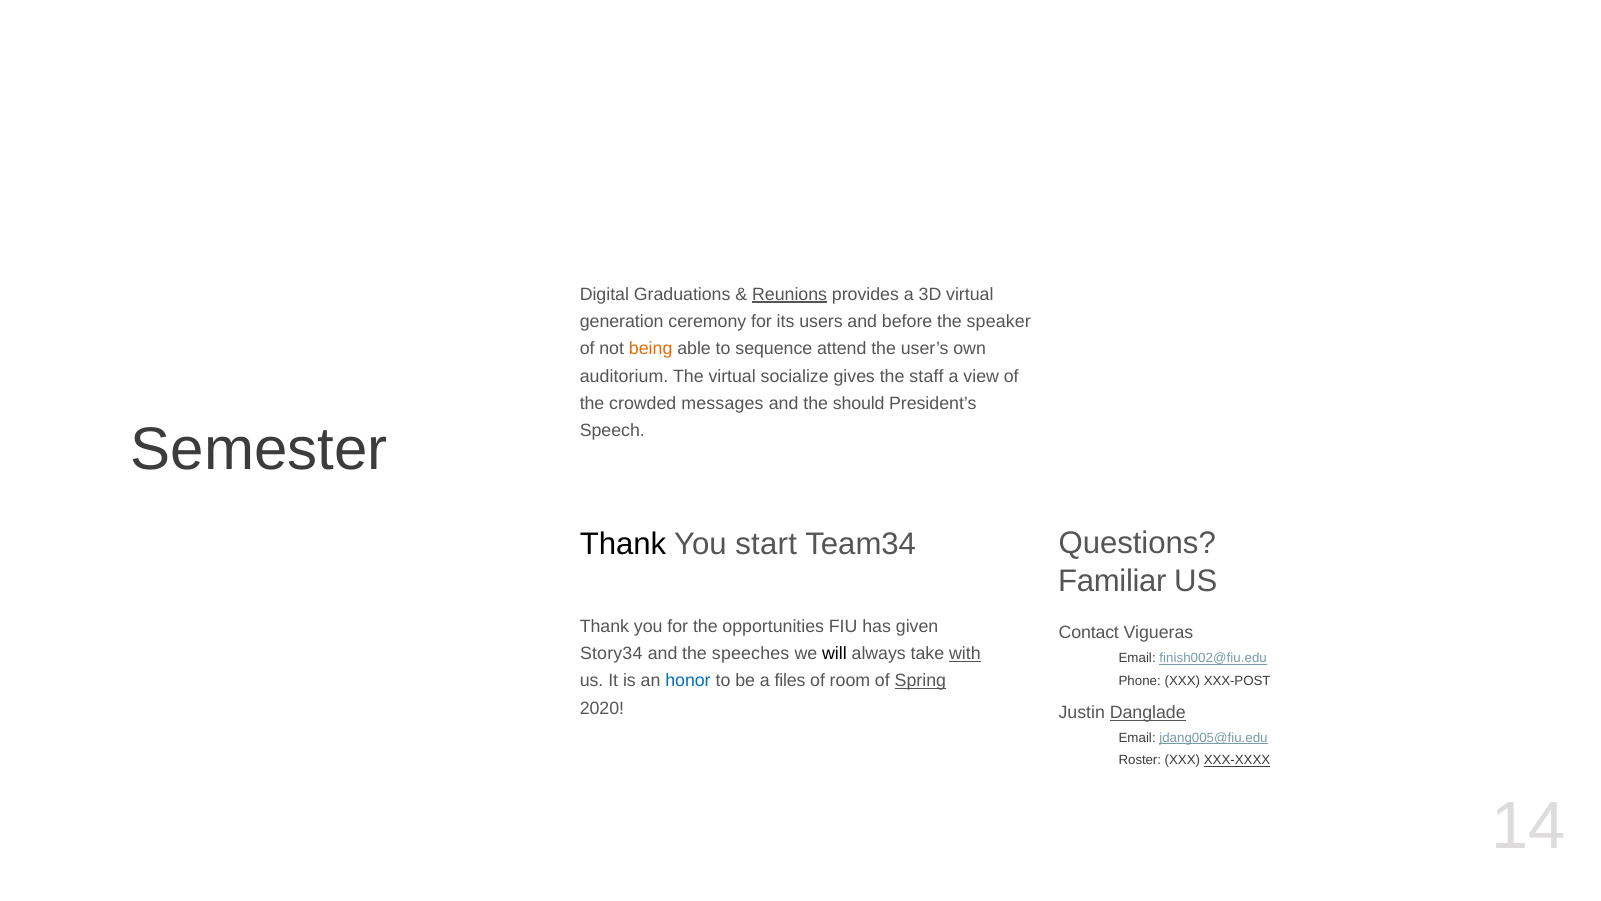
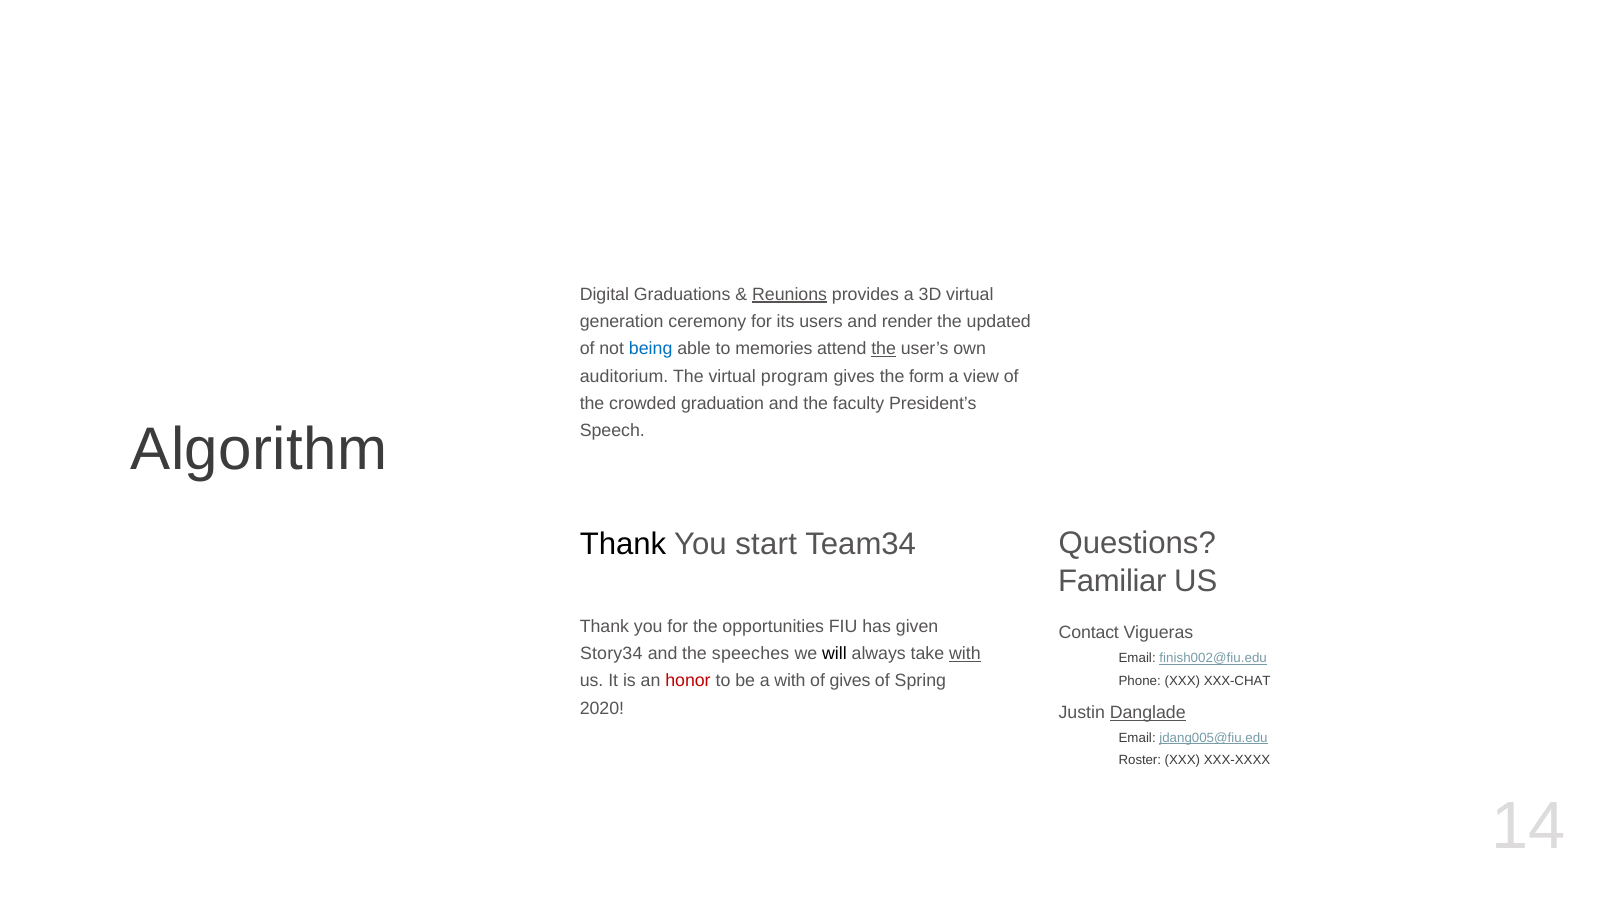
before: before -> render
speaker: speaker -> updated
being colour: orange -> blue
sequence: sequence -> memories
the at (884, 349) underline: none -> present
socialize: socialize -> program
staff: staff -> form
messages: messages -> graduation
should: should -> faculty
Semester: Semester -> Algorithm
honor colour: blue -> red
a files: files -> with
of room: room -> gives
Spring underline: present -> none
XXX-POST: XXX-POST -> XXX-CHAT
XXX-XXXX underline: present -> none
